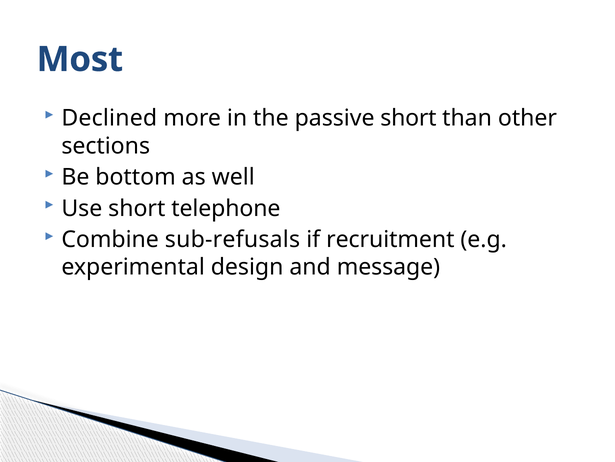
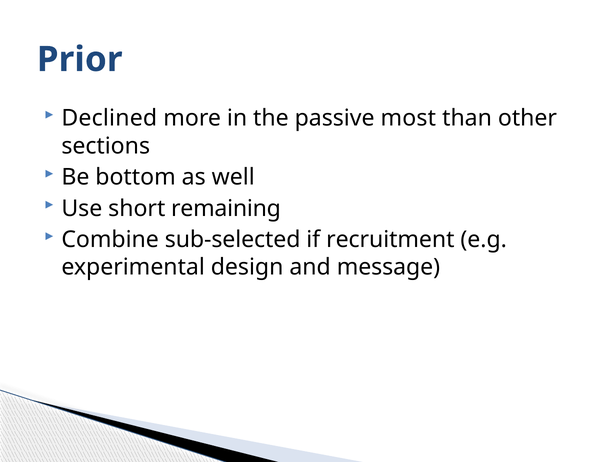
Most: Most -> Prior
passive short: short -> most
telephone: telephone -> remaining
sub-refusals: sub-refusals -> sub-selected
